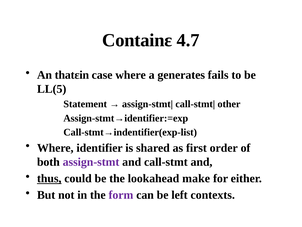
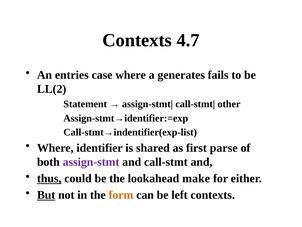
Containε at (137, 40): Containε -> Contexts
thatεin: thatεin -> entries
LL(5: LL(5 -> LL(2
order: order -> parse
But underline: none -> present
form colour: purple -> orange
